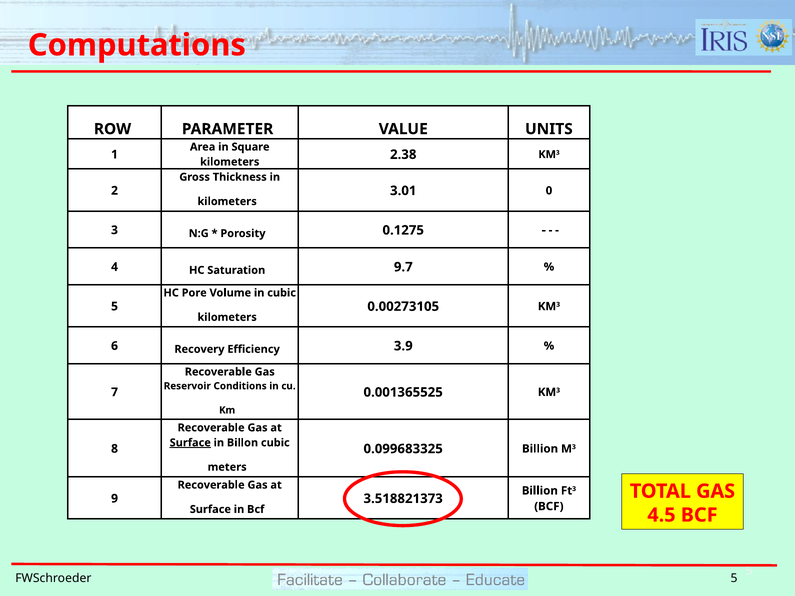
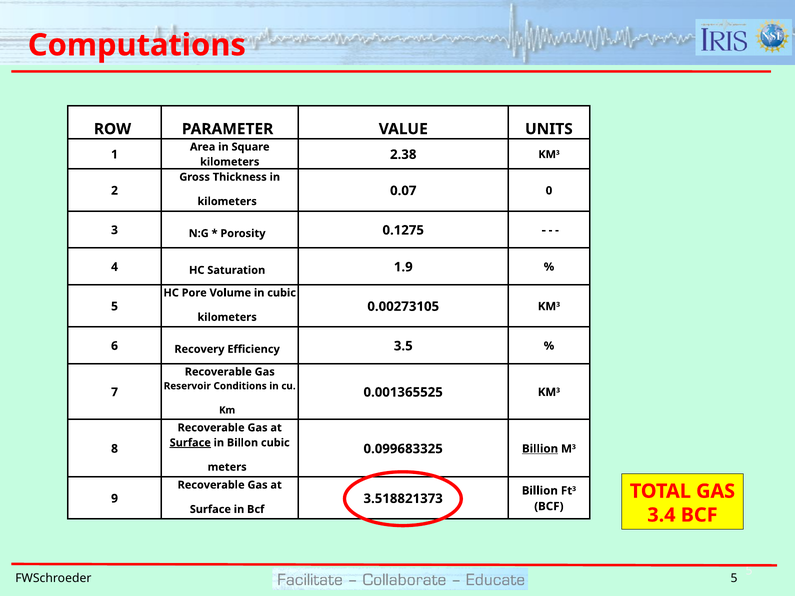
3.01: 3.01 -> 0.07
9.7: 9.7 -> 1.9
3.9: 3.9 -> 3.5
Billion at (540, 449) underline: none -> present
4.5: 4.5 -> 3.4
